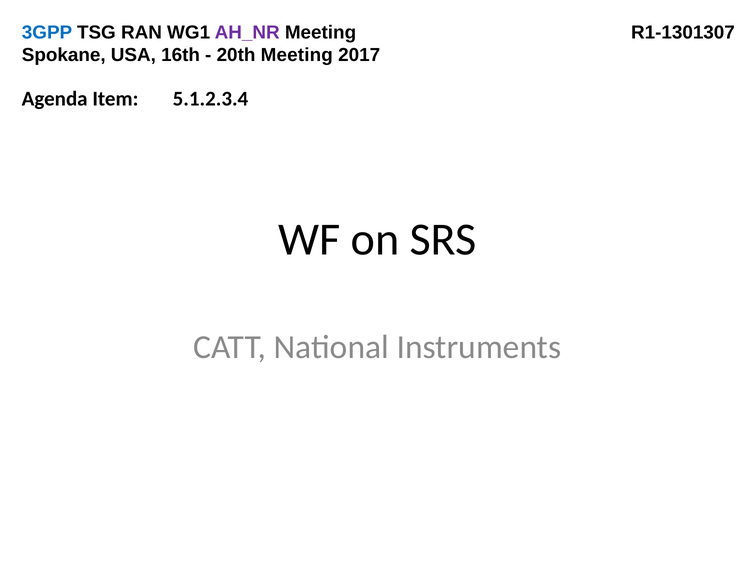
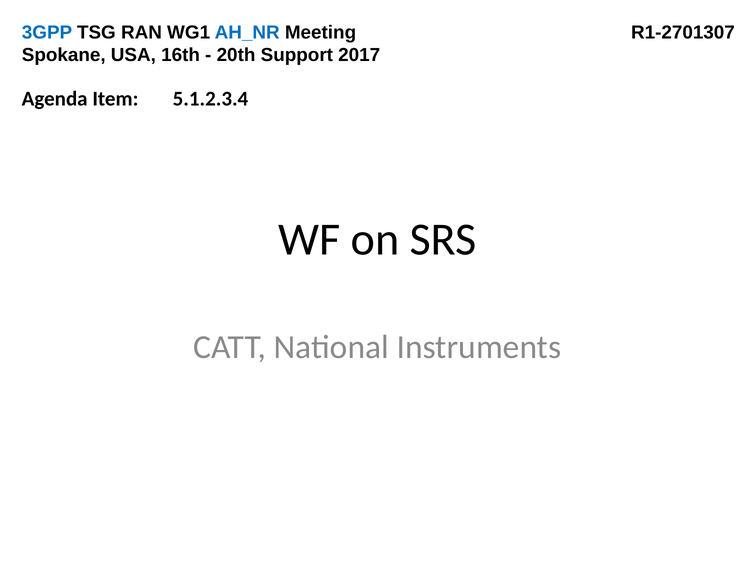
AH_NR colour: purple -> blue
R1-1301307: R1-1301307 -> R1-2701307
20th Meeting: Meeting -> Support
